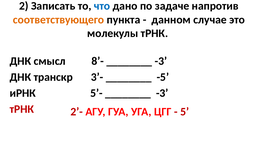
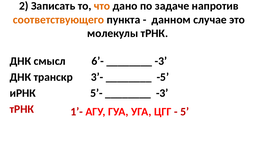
что colour: blue -> orange
8’-: 8’- -> 6’-
2’-: 2’- -> 1’-
